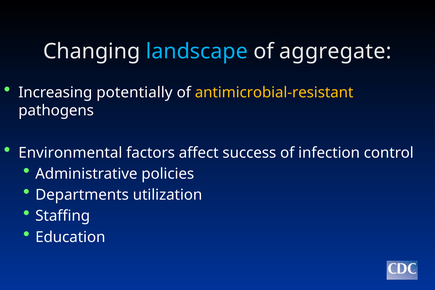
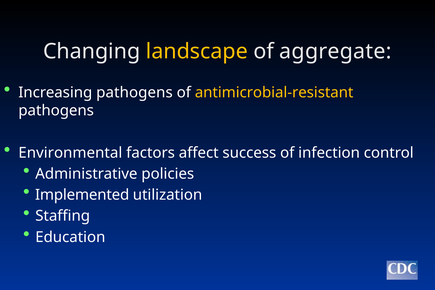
landscape colour: light blue -> yellow
Increasing potentially: potentially -> pathogens
Departments: Departments -> Implemented
